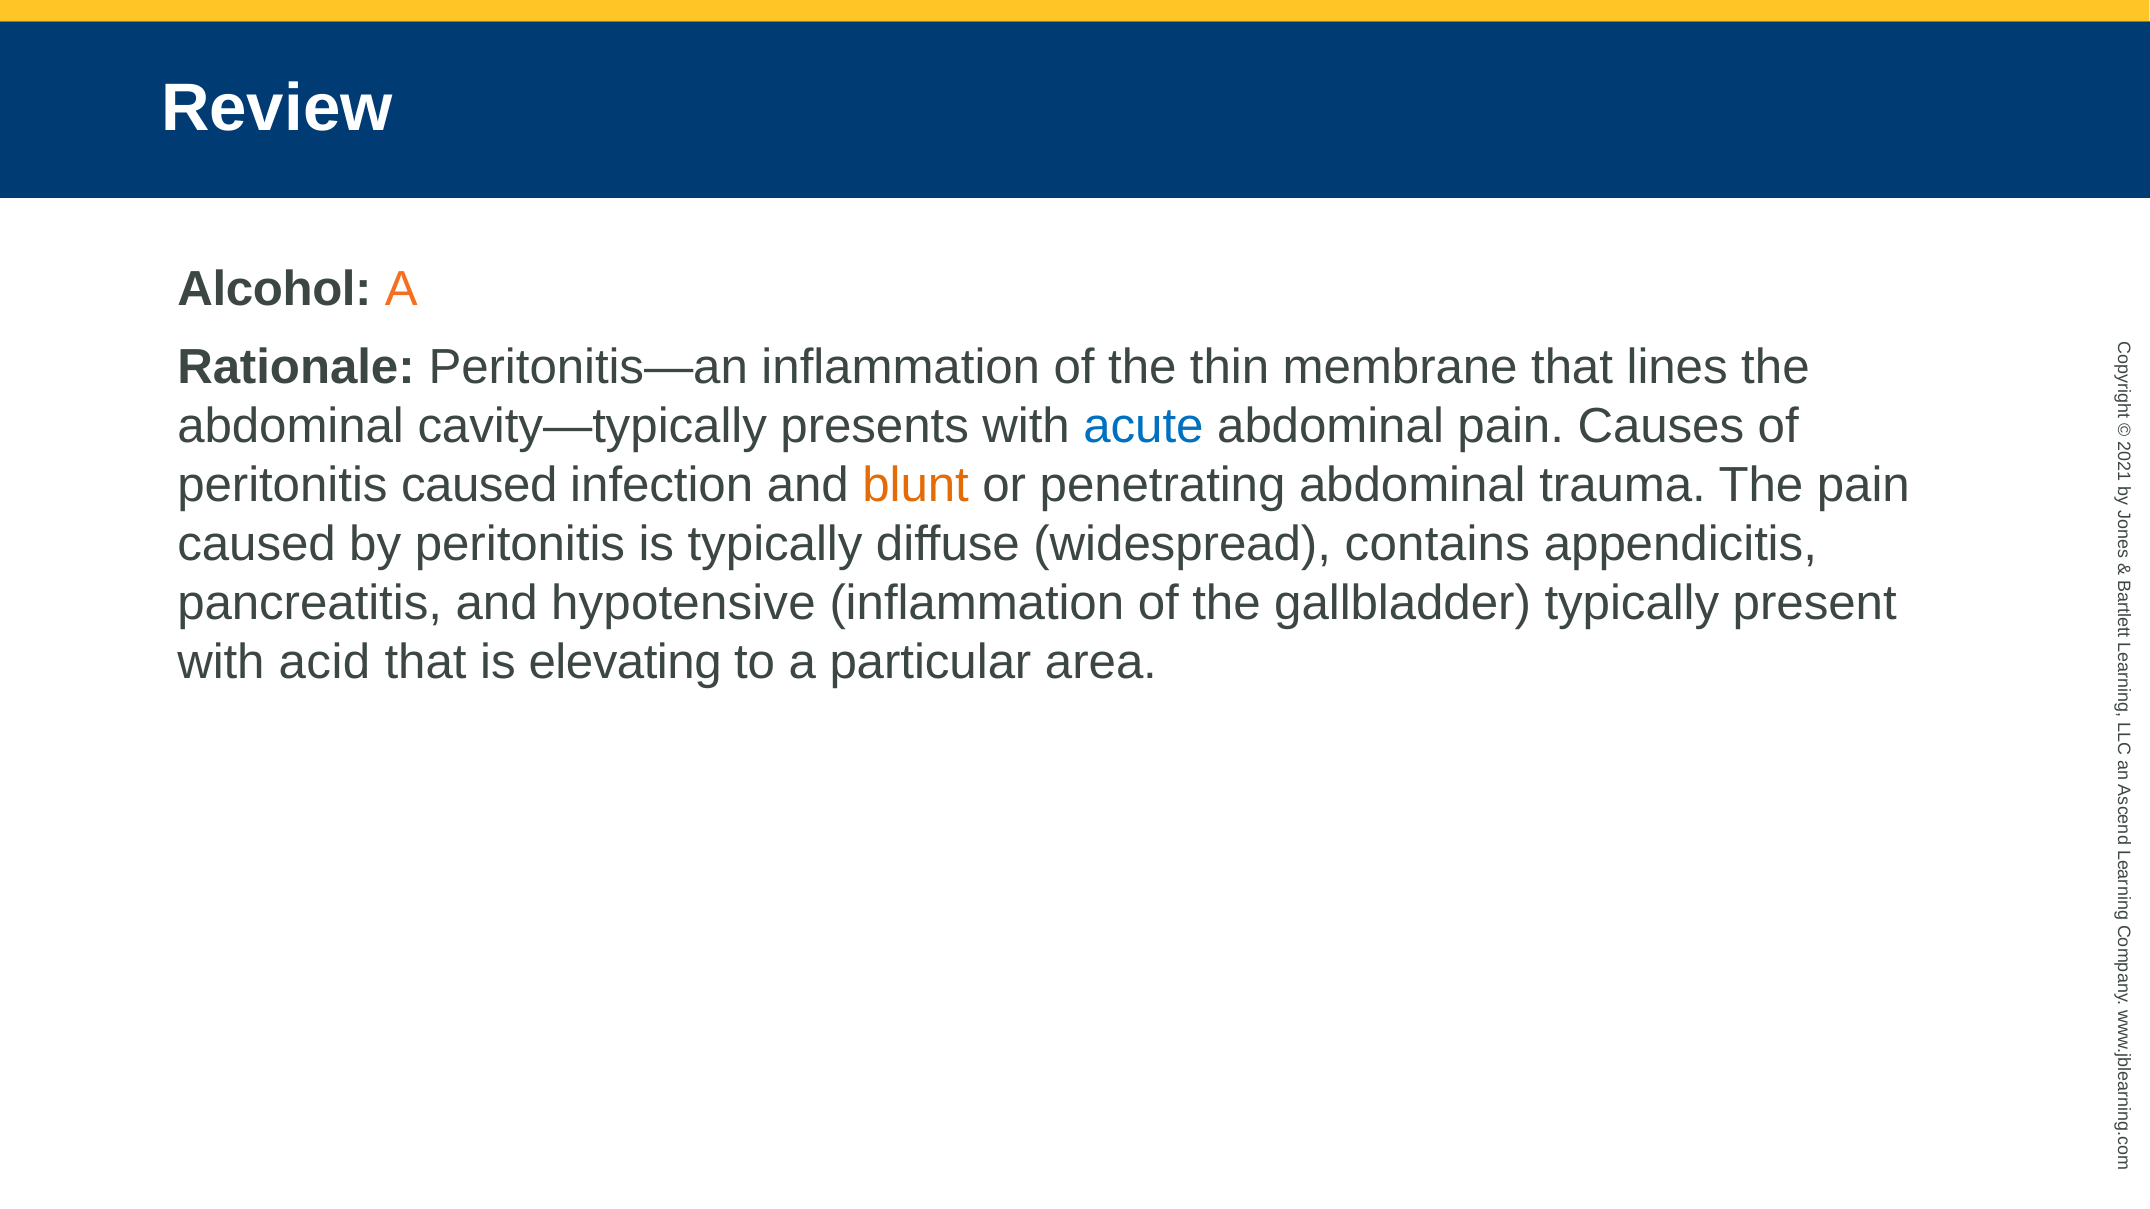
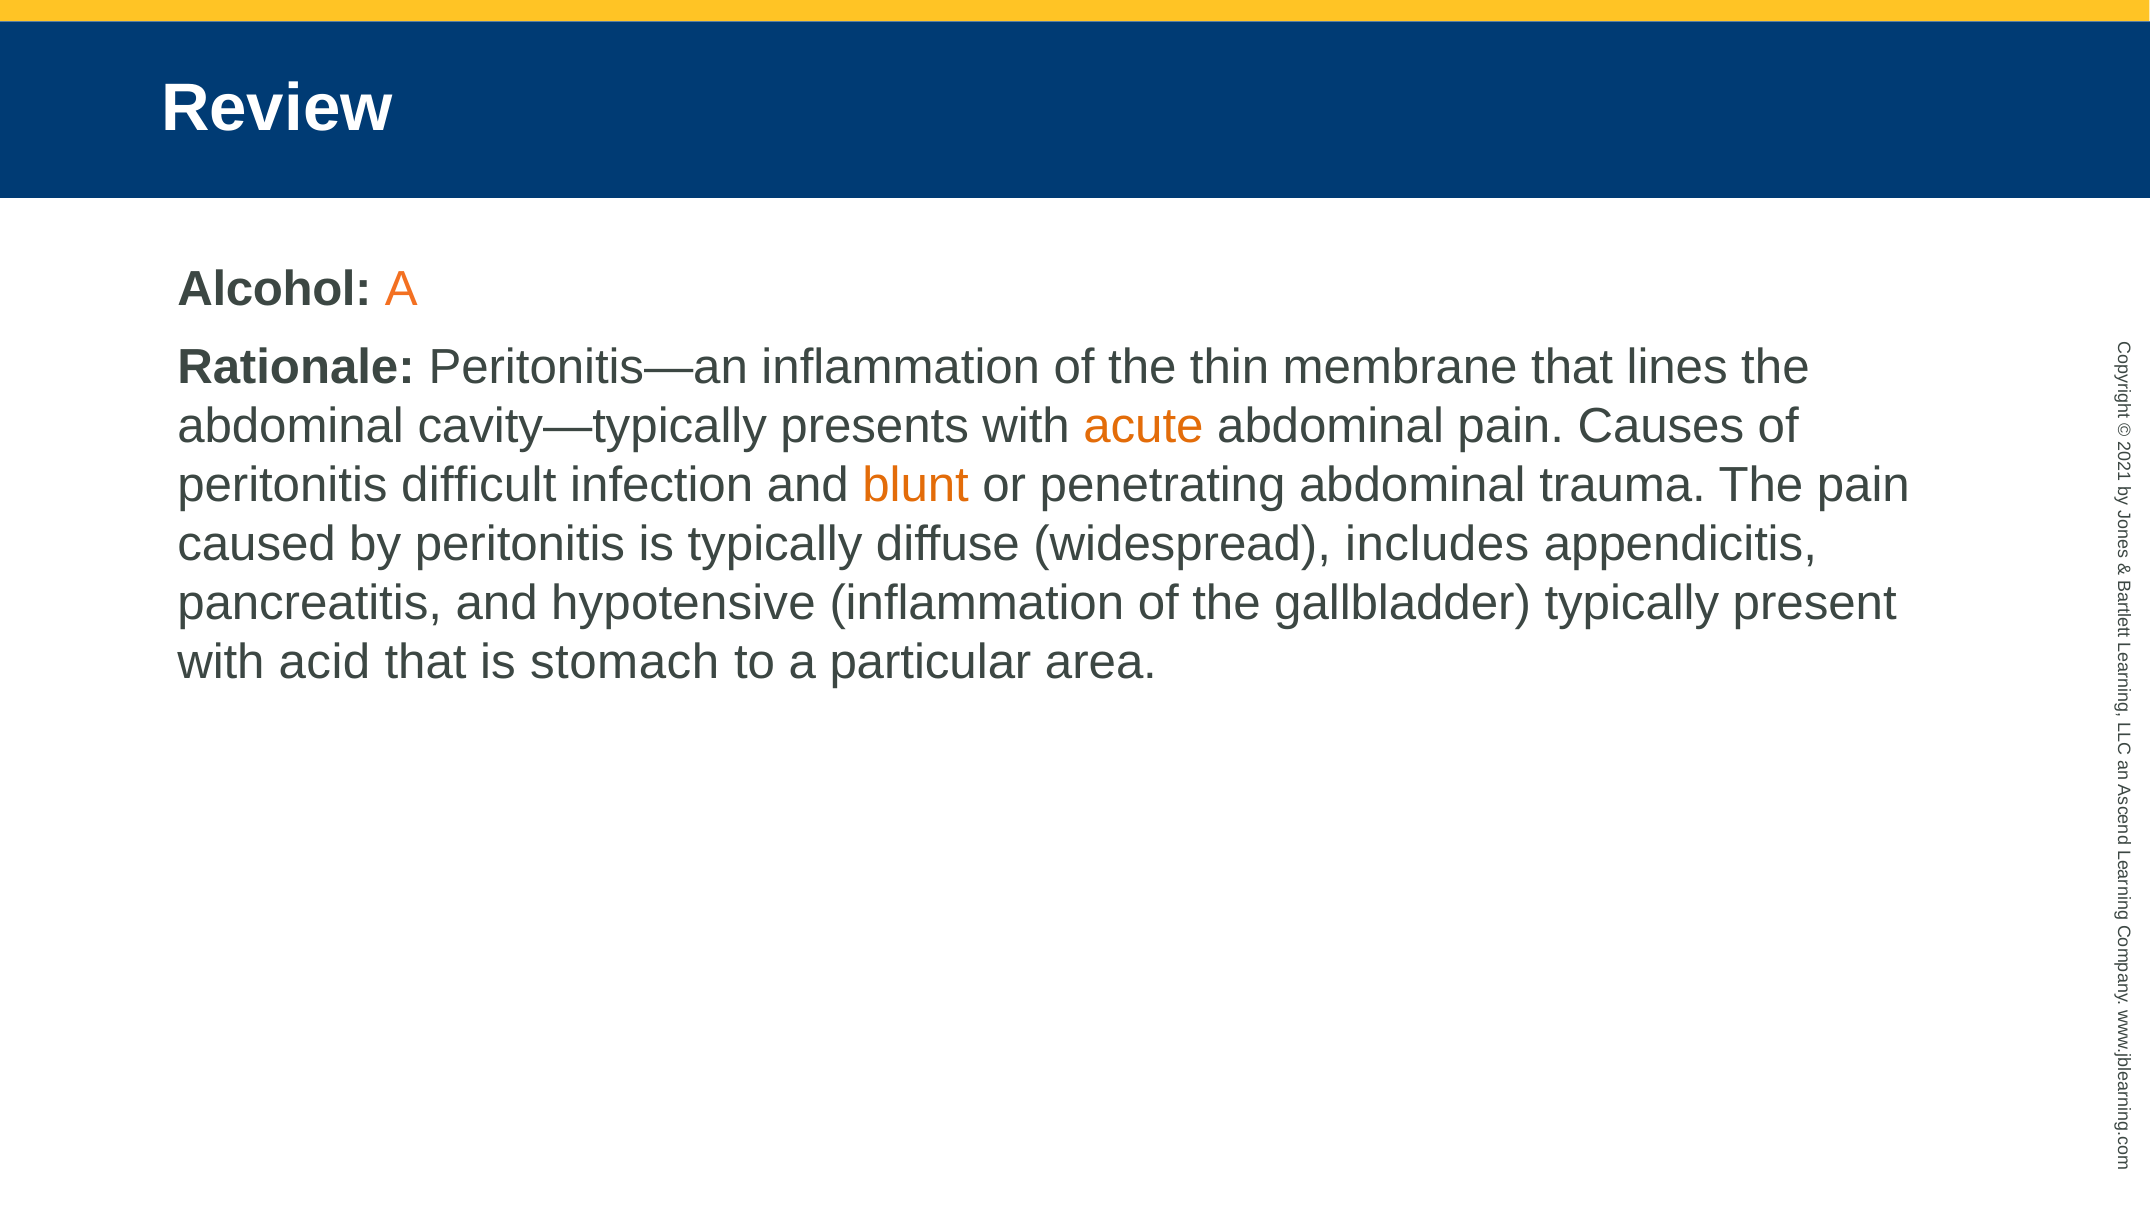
acute colour: blue -> orange
peritonitis caused: caused -> difficult
contains: contains -> includes
elevating: elevating -> stomach
